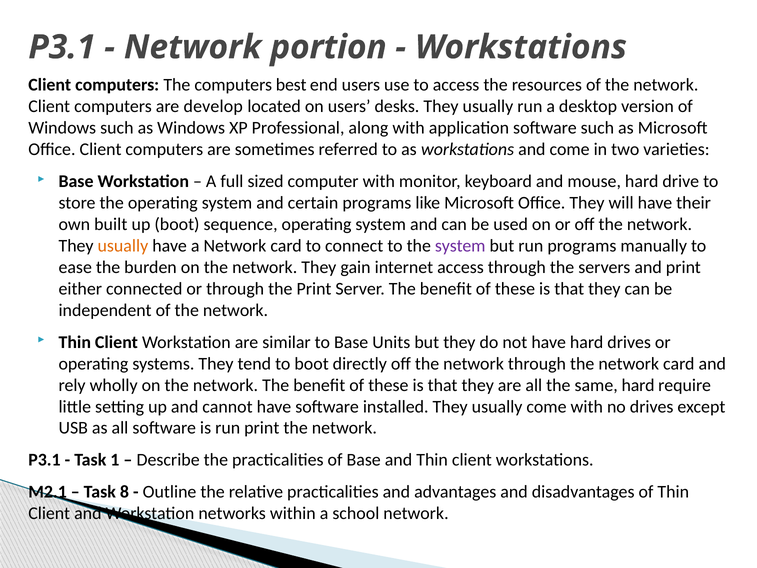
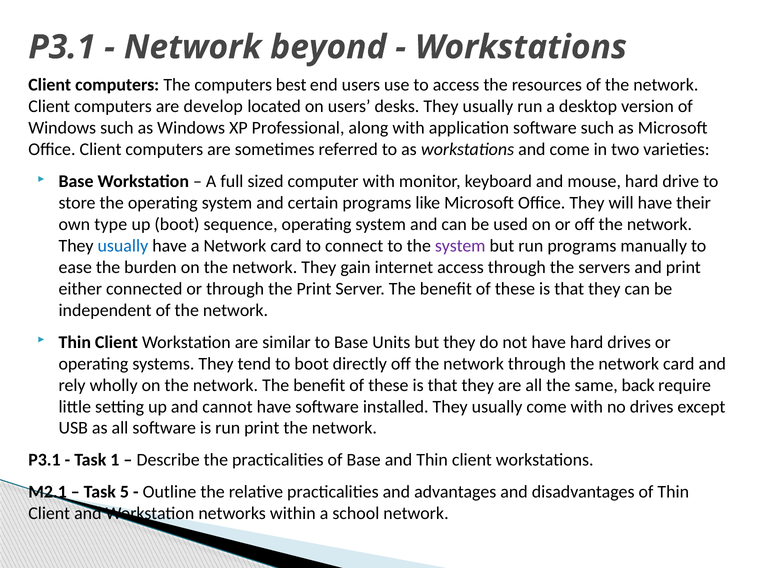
portion: portion -> beyond
built: built -> type
usually at (123, 246) colour: orange -> blue
same hard: hard -> back
8: 8 -> 5
